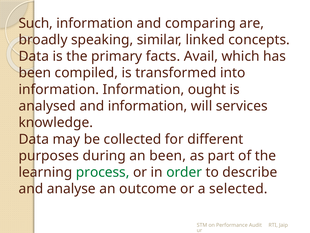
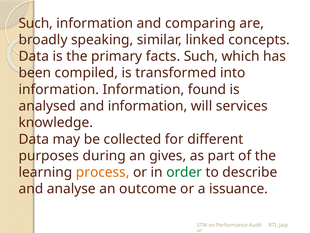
facts Avail: Avail -> Such
ought: ought -> found
an been: been -> gives
process colour: green -> orange
selected: selected -> issuance
